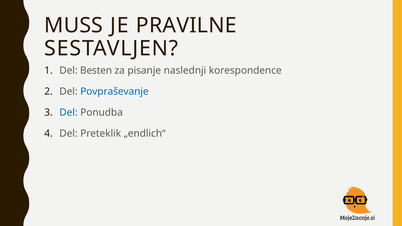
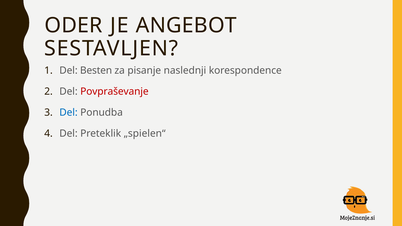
MUSS: MUSS -> ODER
PRAVILNE: PRAVILNE -> ANGEBOT
Povpraševanje colour: blue -> red
„endlich“: „endlich“ -> „spielen“
